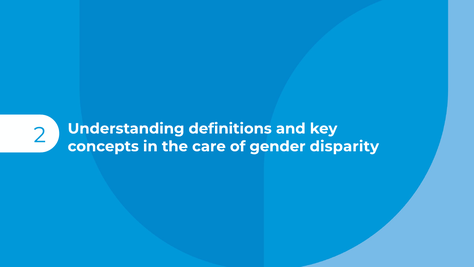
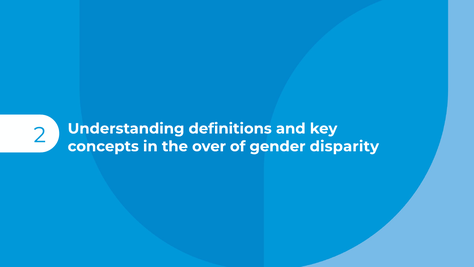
care: care -> over
